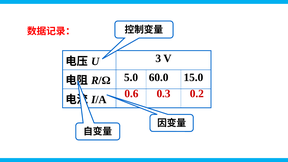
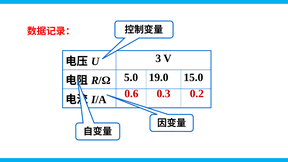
60.0: 60.0 -> 19.0
